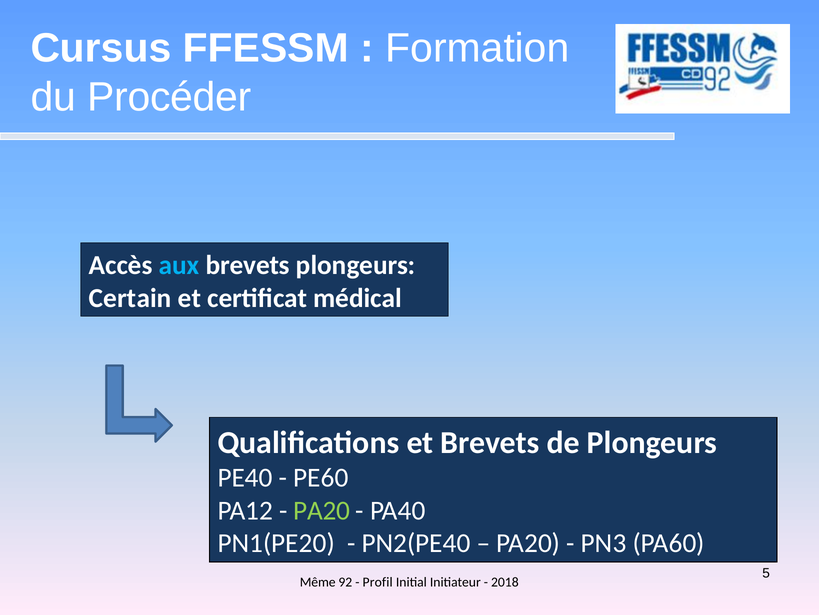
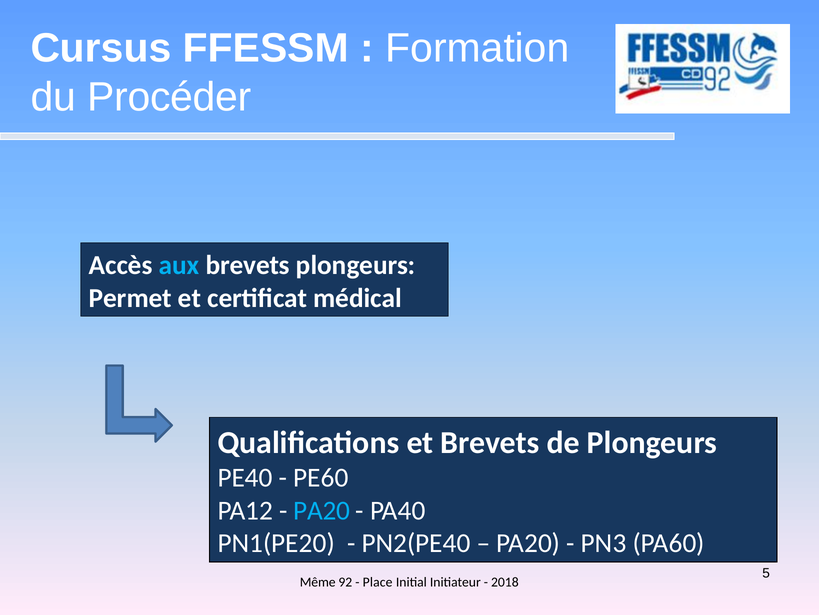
Certain: Certain -> Permet
PA20 at (322, 510) colour: light green -> light blue
Profil: Profil -> Place
